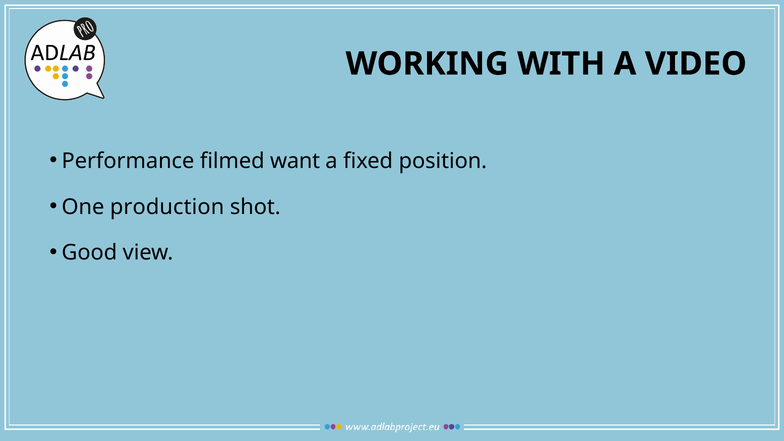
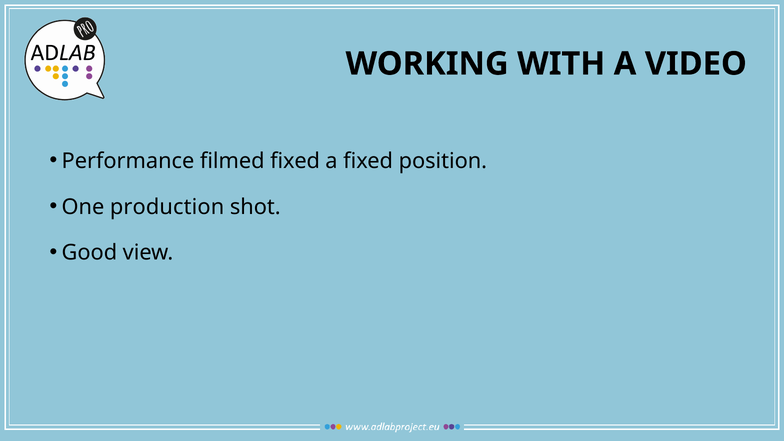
filmed want: want -> fixed
